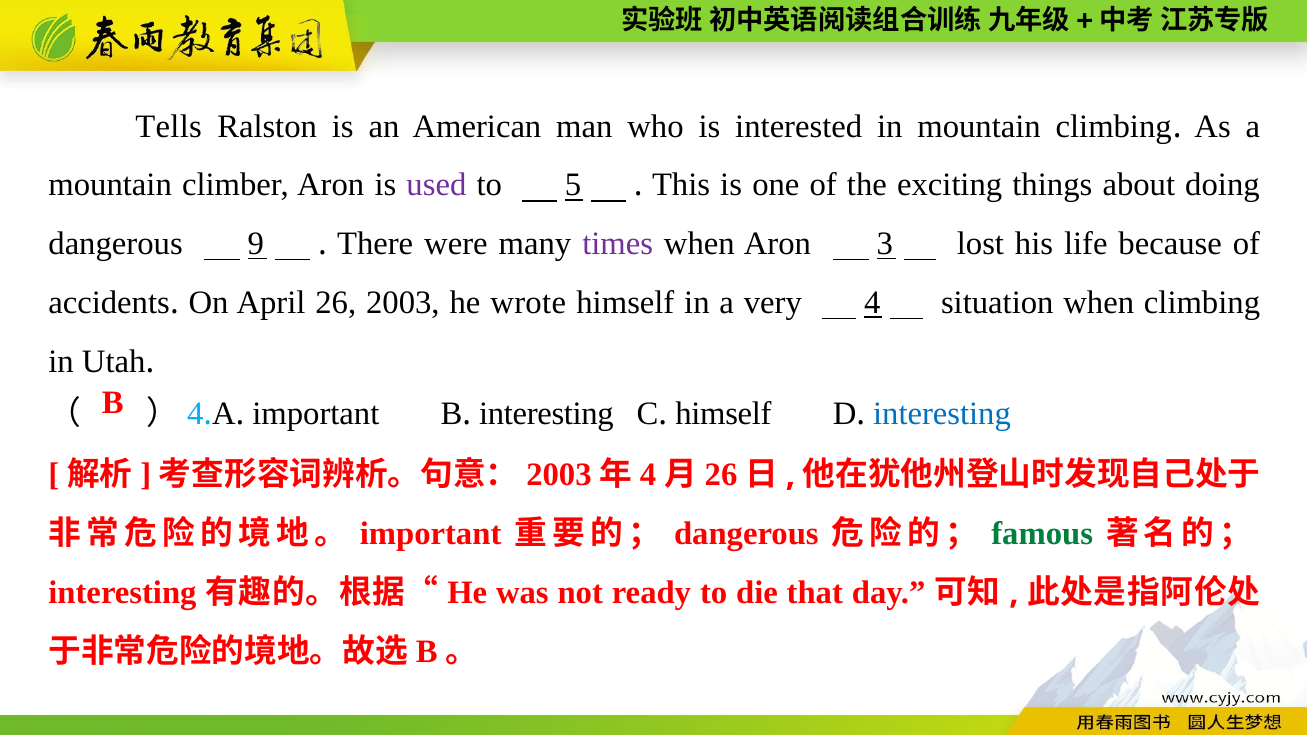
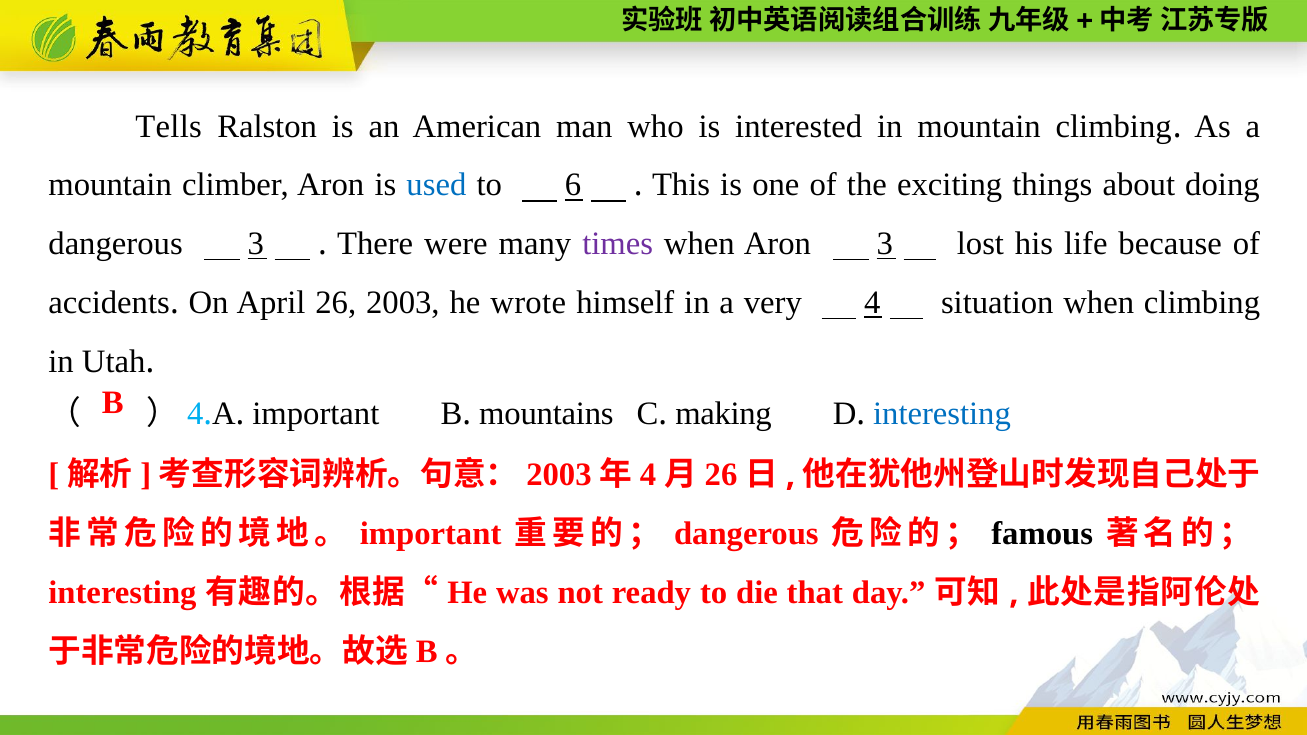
used colour: purple -> blue
5: 5 -> 6
dangerous 9: 9 -> 3
interesting at (546, 414): interesting -> mountains
himself at (723, 414): himself -> making
famous colour: green -> black
